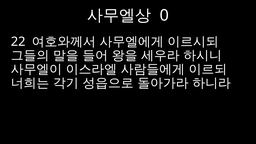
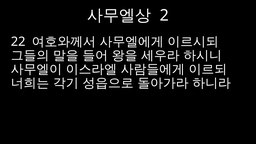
0: 0 -> 2
